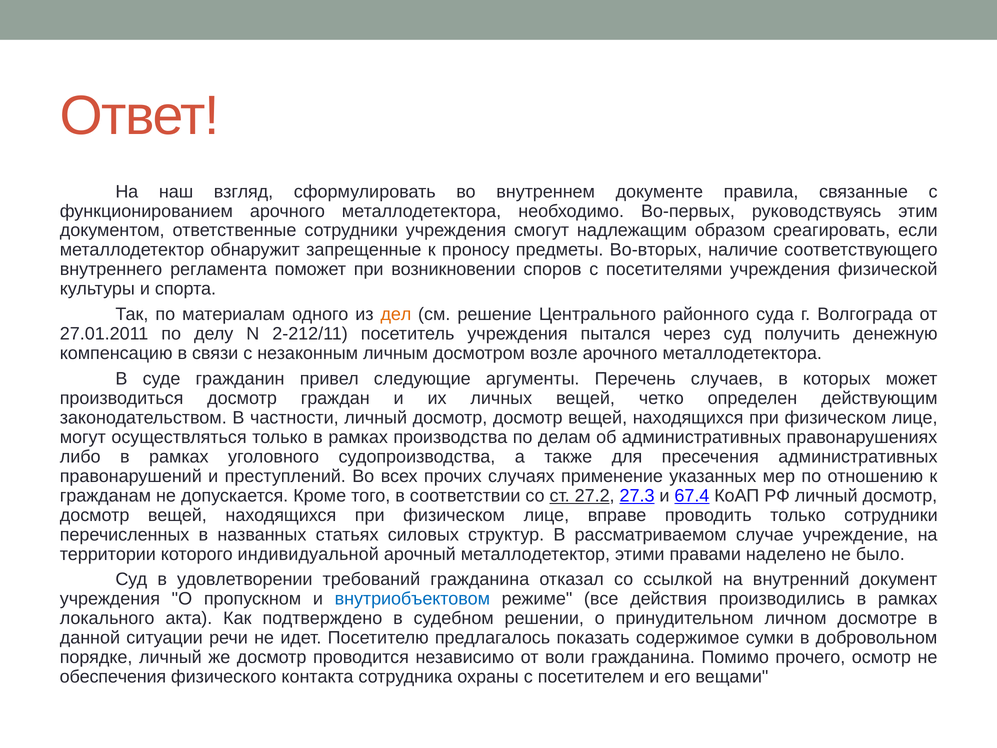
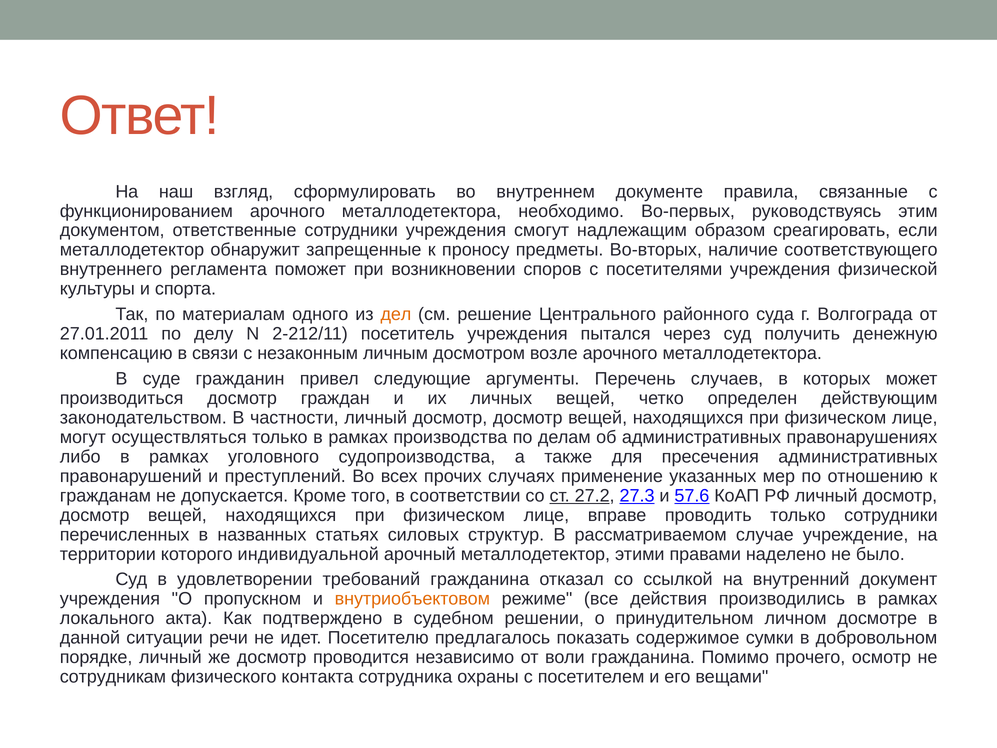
67.4: 67.4 -> 57.6
внутриобъектовом colour: blue -> orange
обеспечения: обеспечения -> сотрудникам
